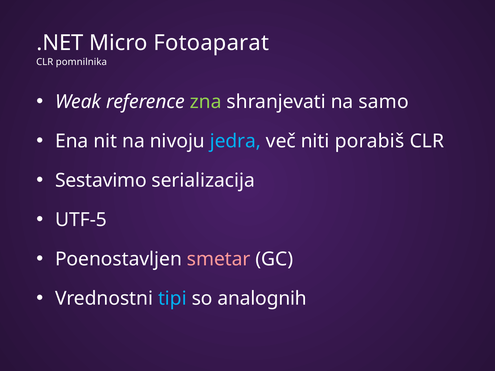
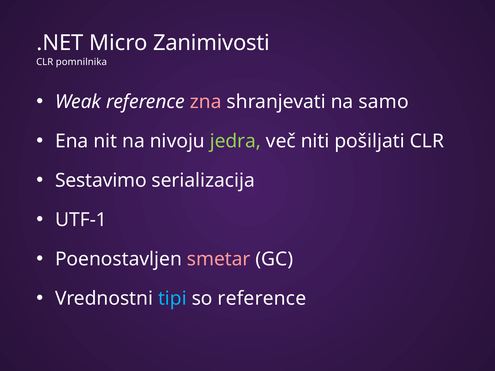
Fotoaparat: Fotoaparat -> Zanimivosti
zna colour: light green -> pink
jedra colour: light blue -> light green
porabiš: porabiš -> pošiljati
UTF-5: UTF-5 -> UTF-1
so analognih: analognih -> reference
